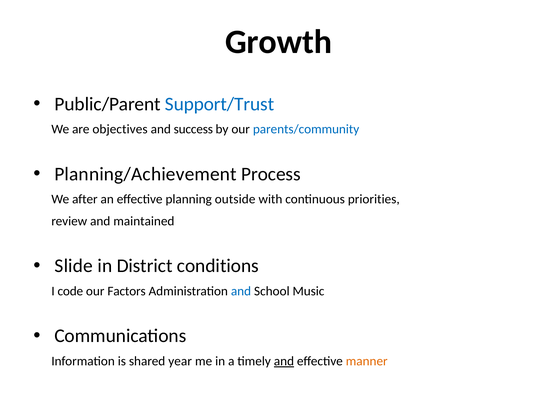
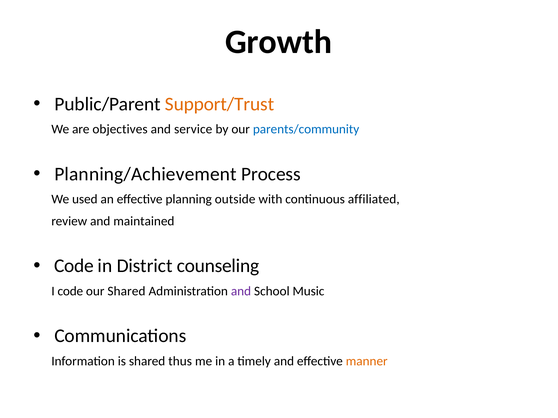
Support/Trust colour: blue -> orange
success: success -> service
after: after -> used
priorities: priorities -> affiliated
Slide at (74, 266): Slide -> Code
conditions: conditions -> counseling
our Factors: Factors -> Shared
and at (241, 292) colour: blue -> purple
year: year -> thus
and at (284, 362) underline: present -> none
